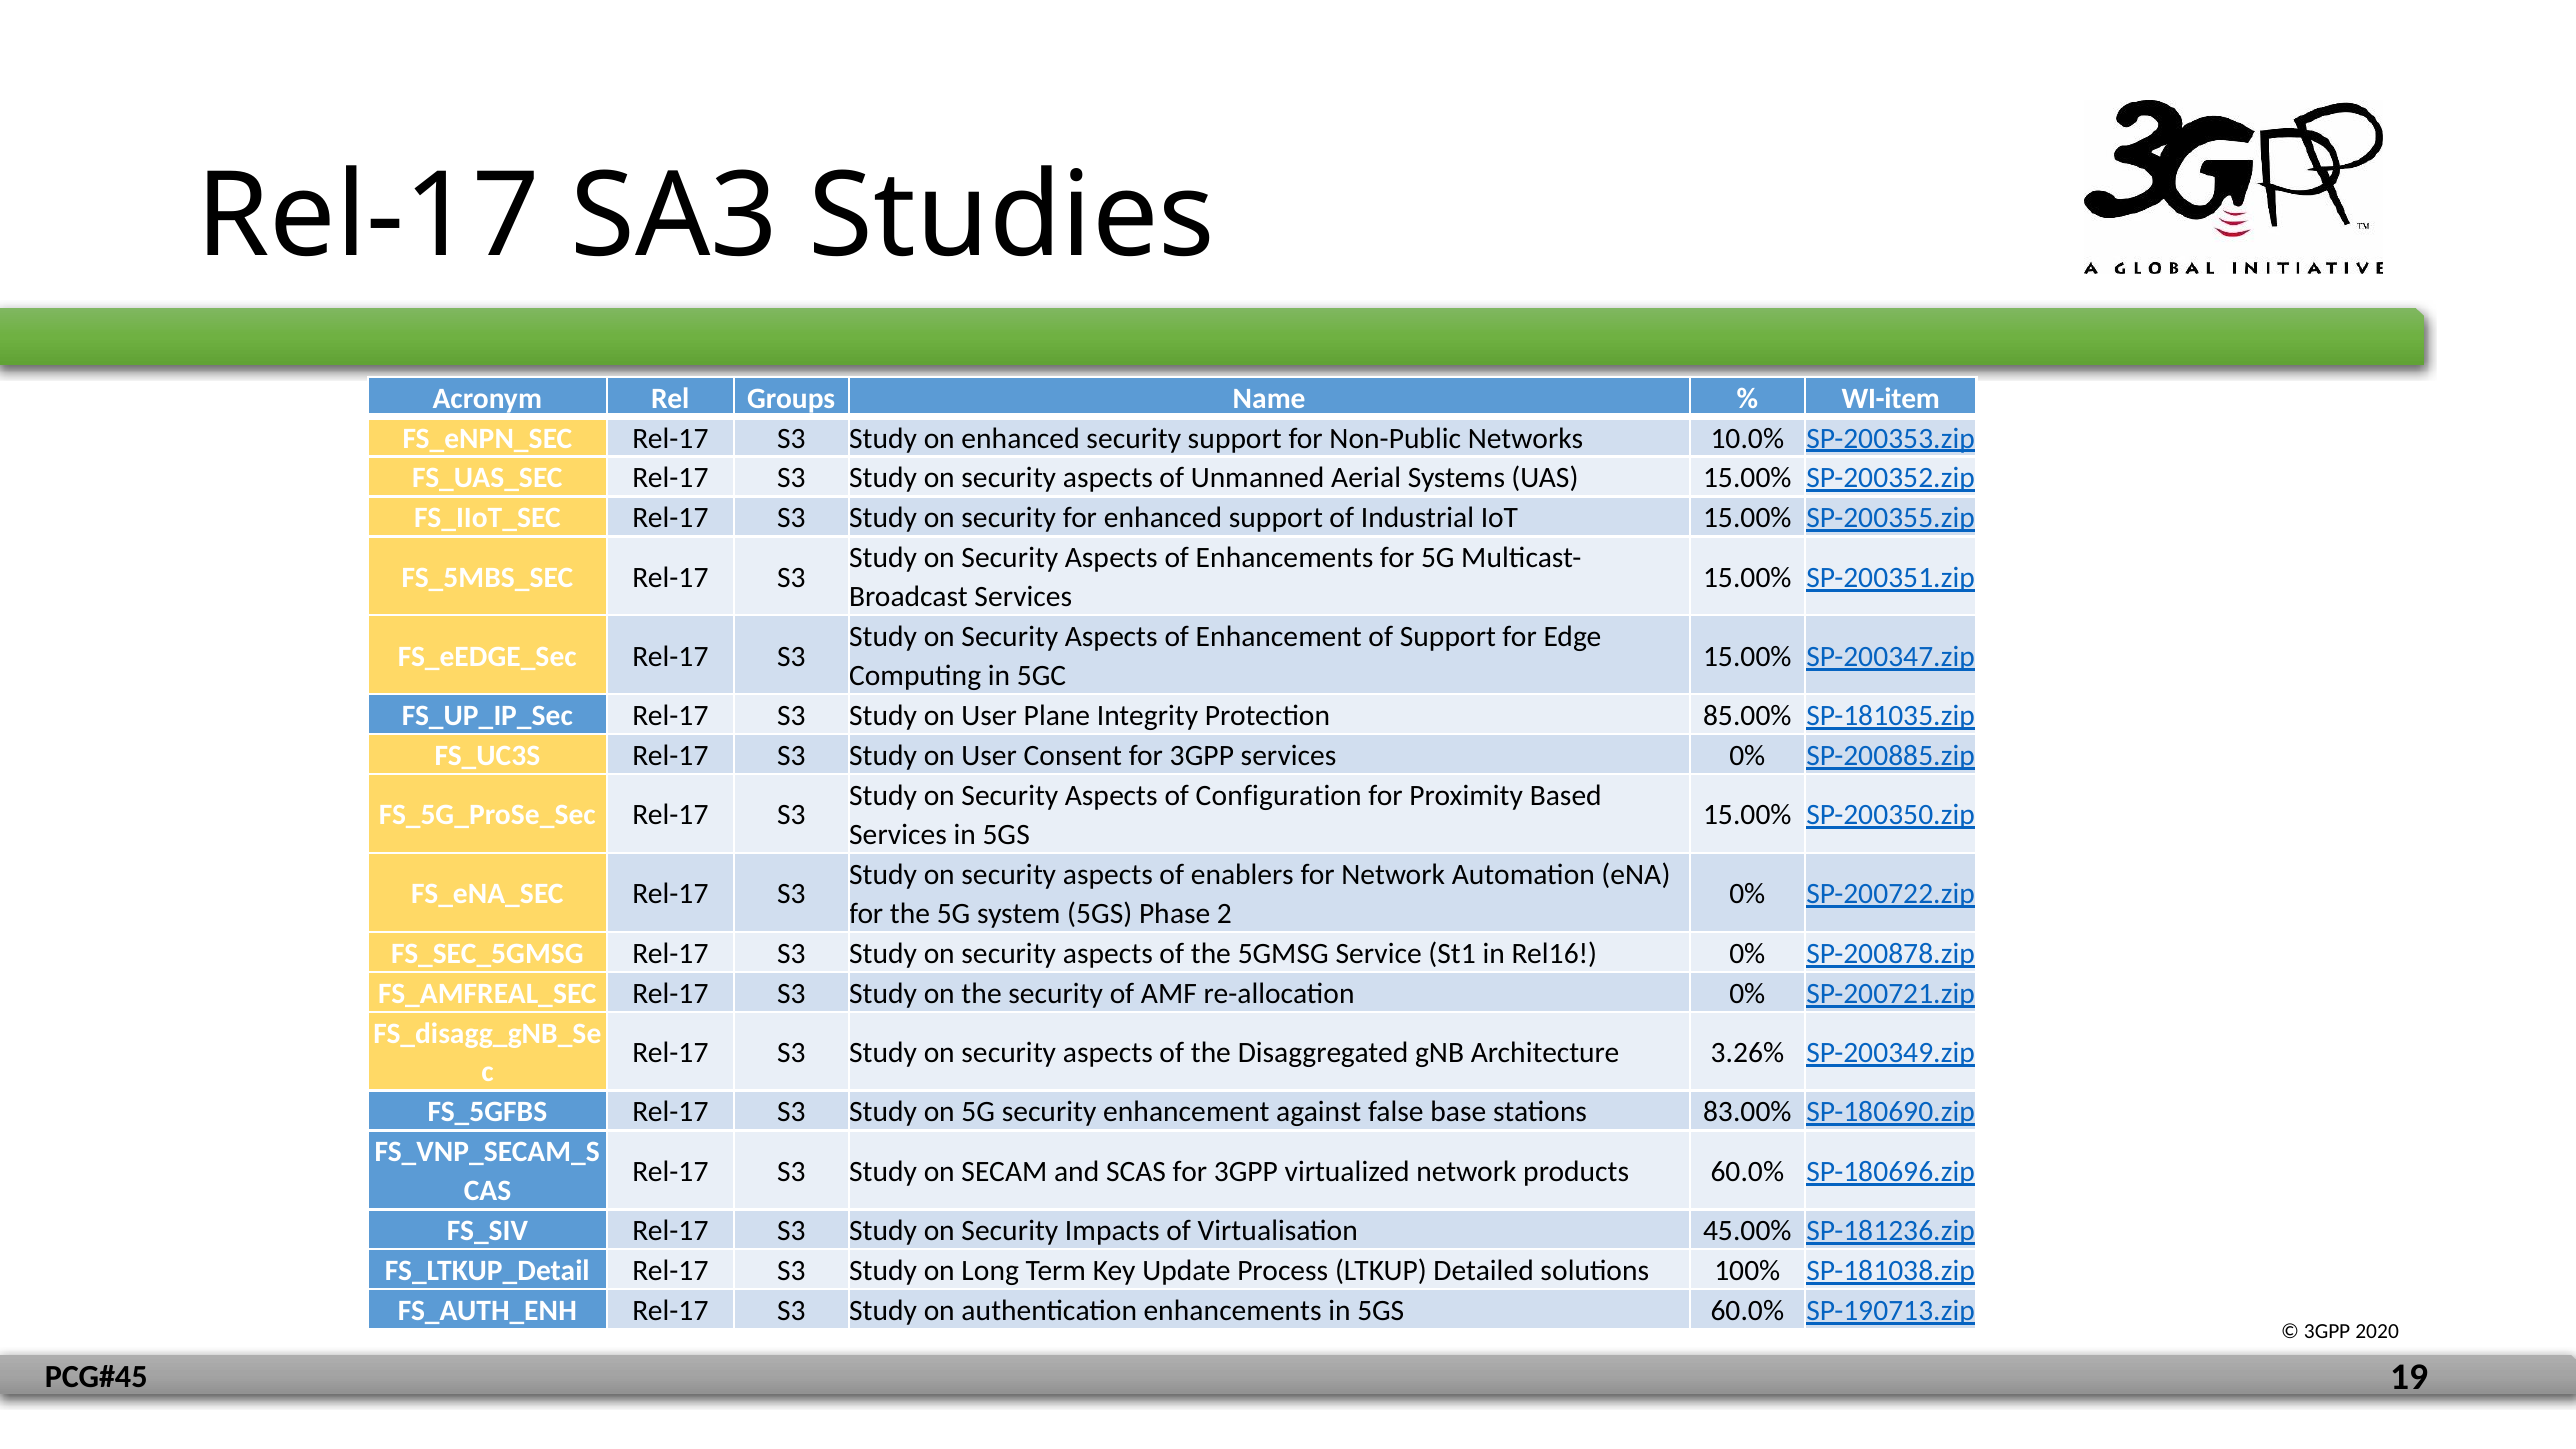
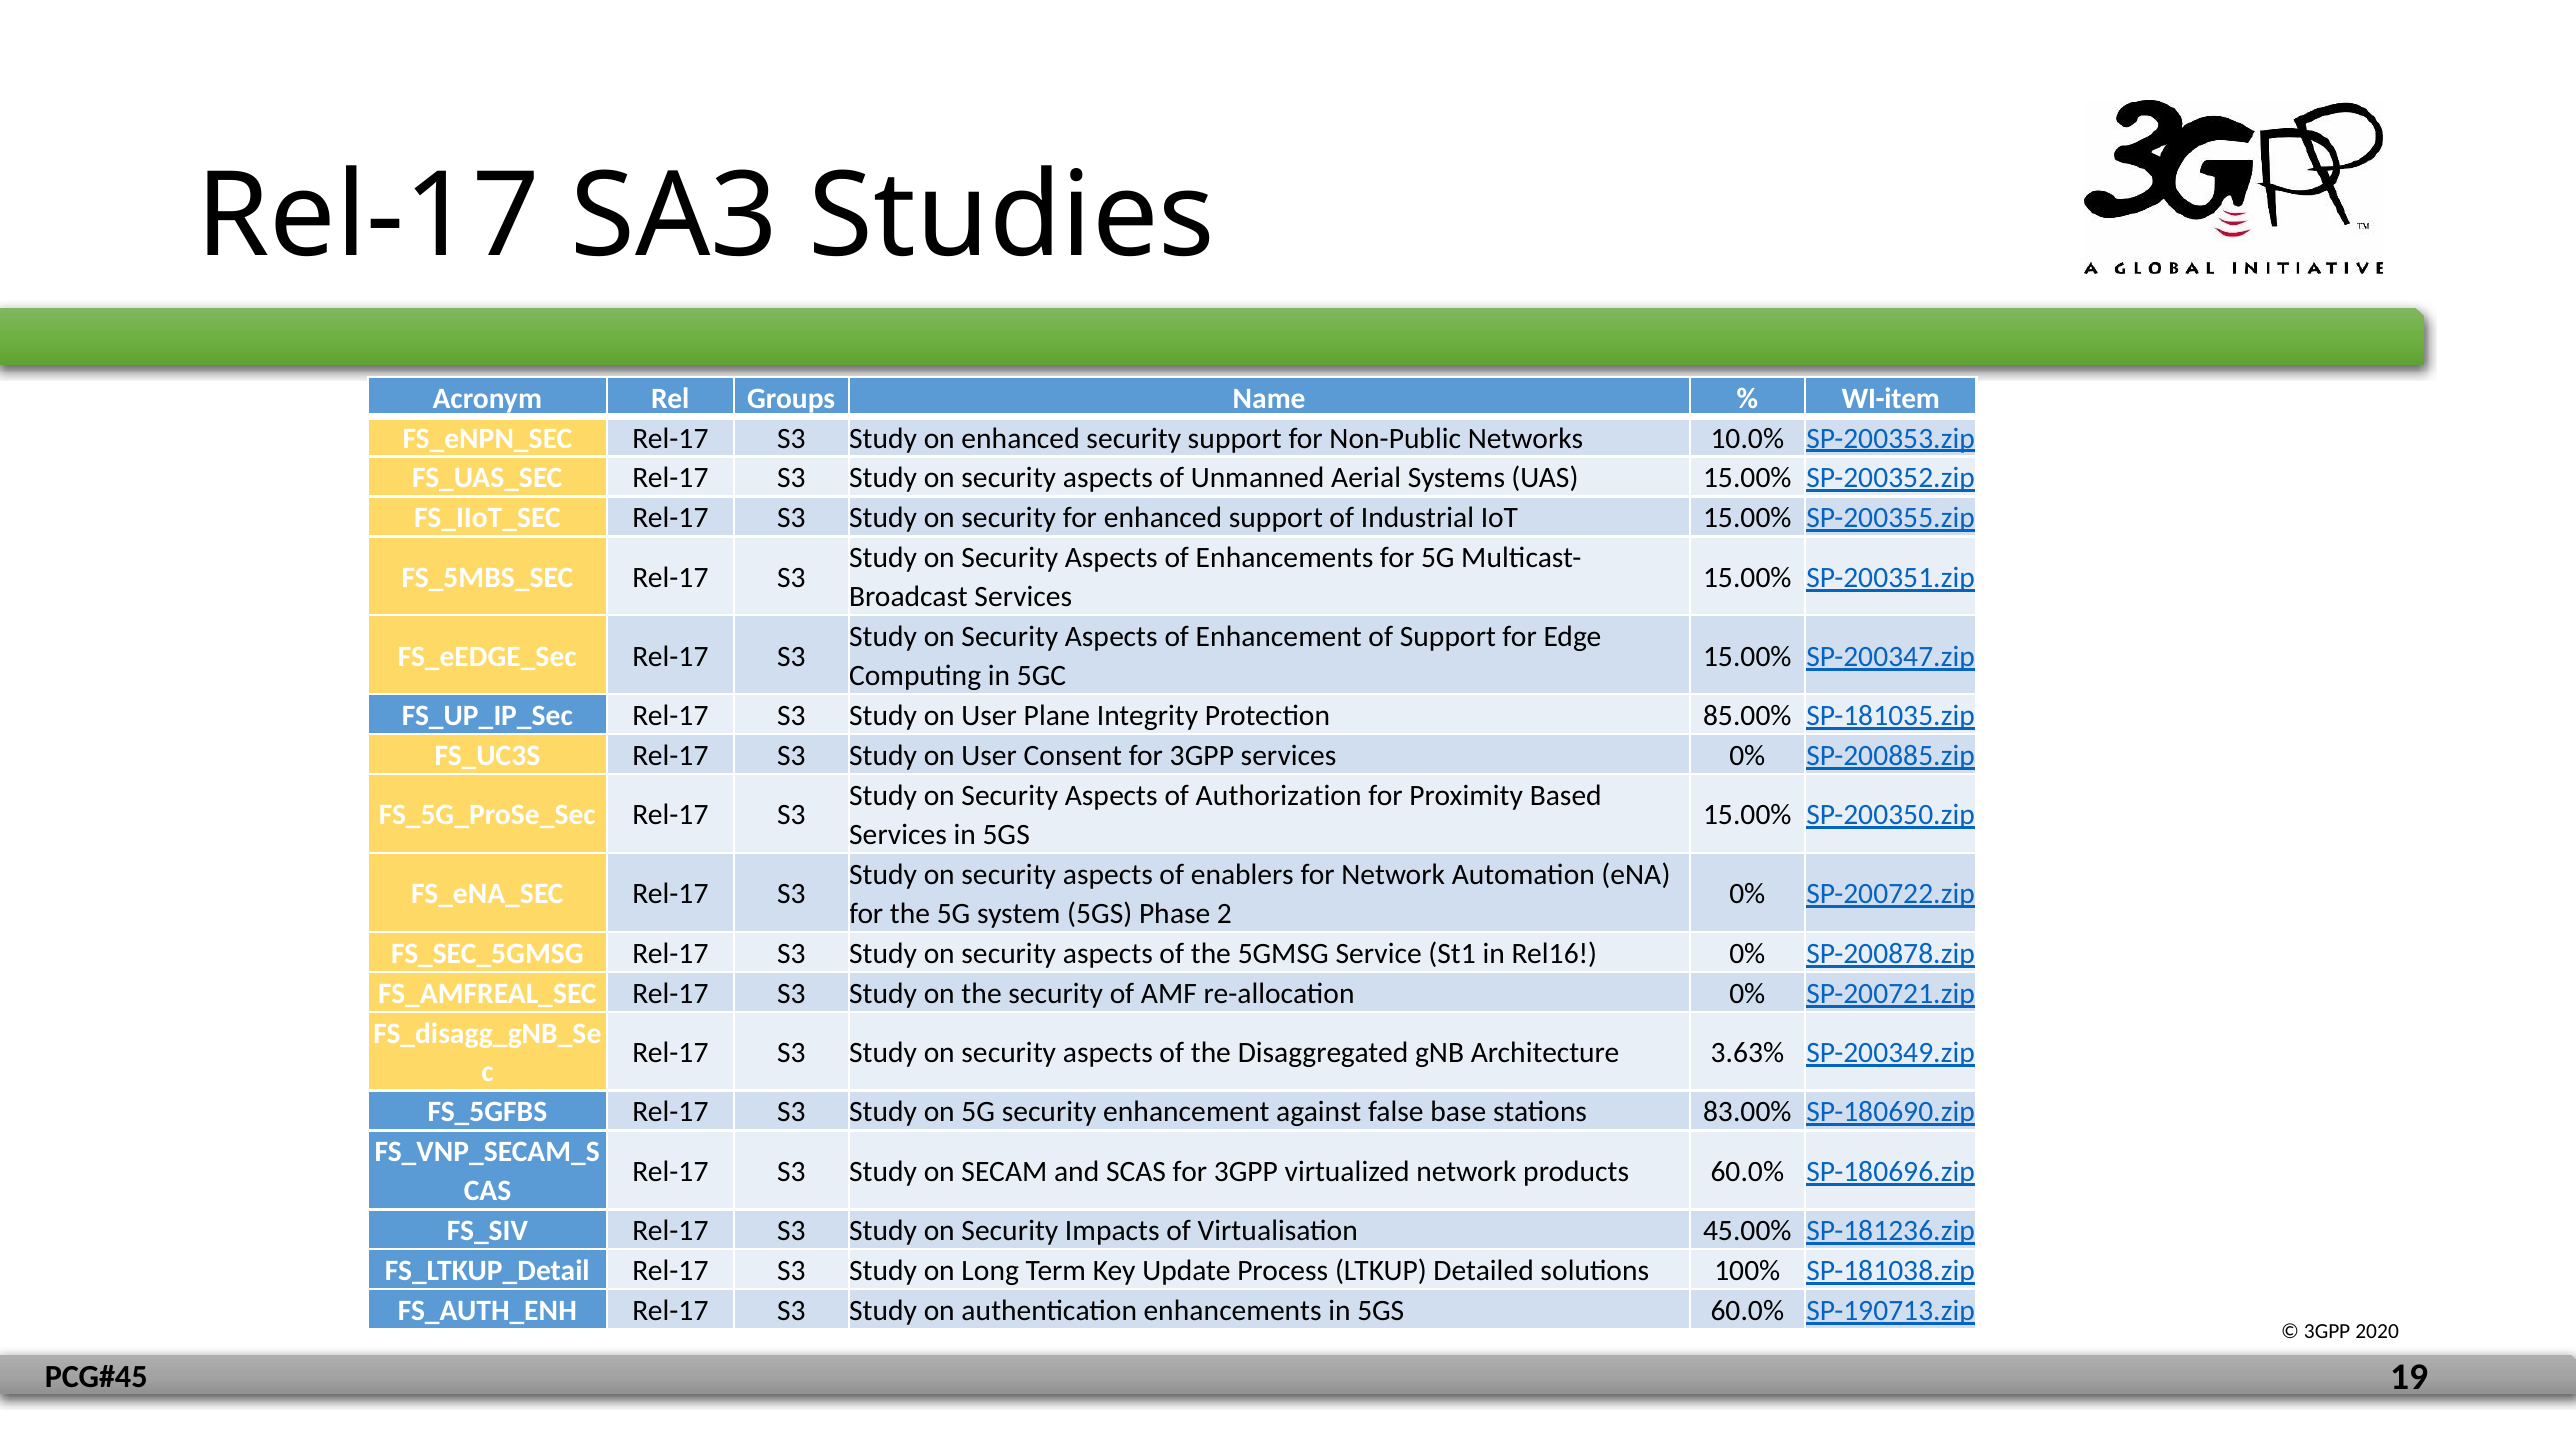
Configuration: Configuration -> Authorization
3.26%: 3.26% -> 3.63%
